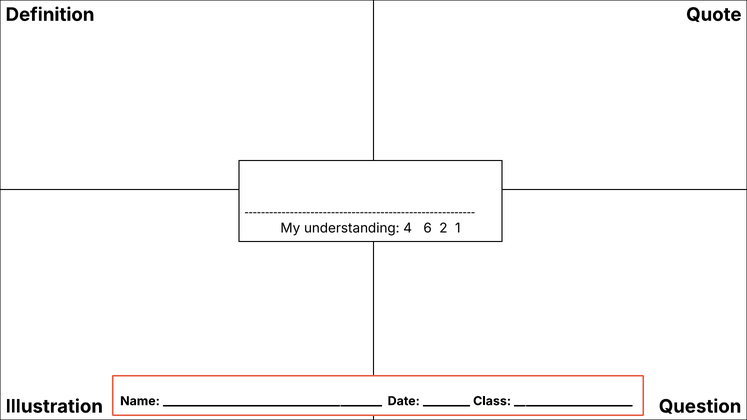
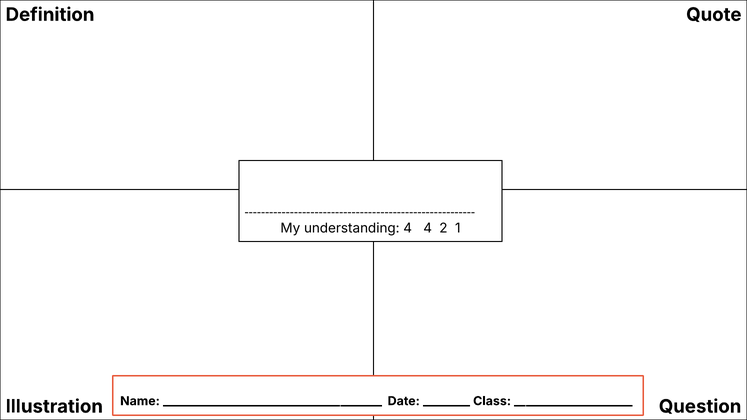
4 6: 6 -> 4
